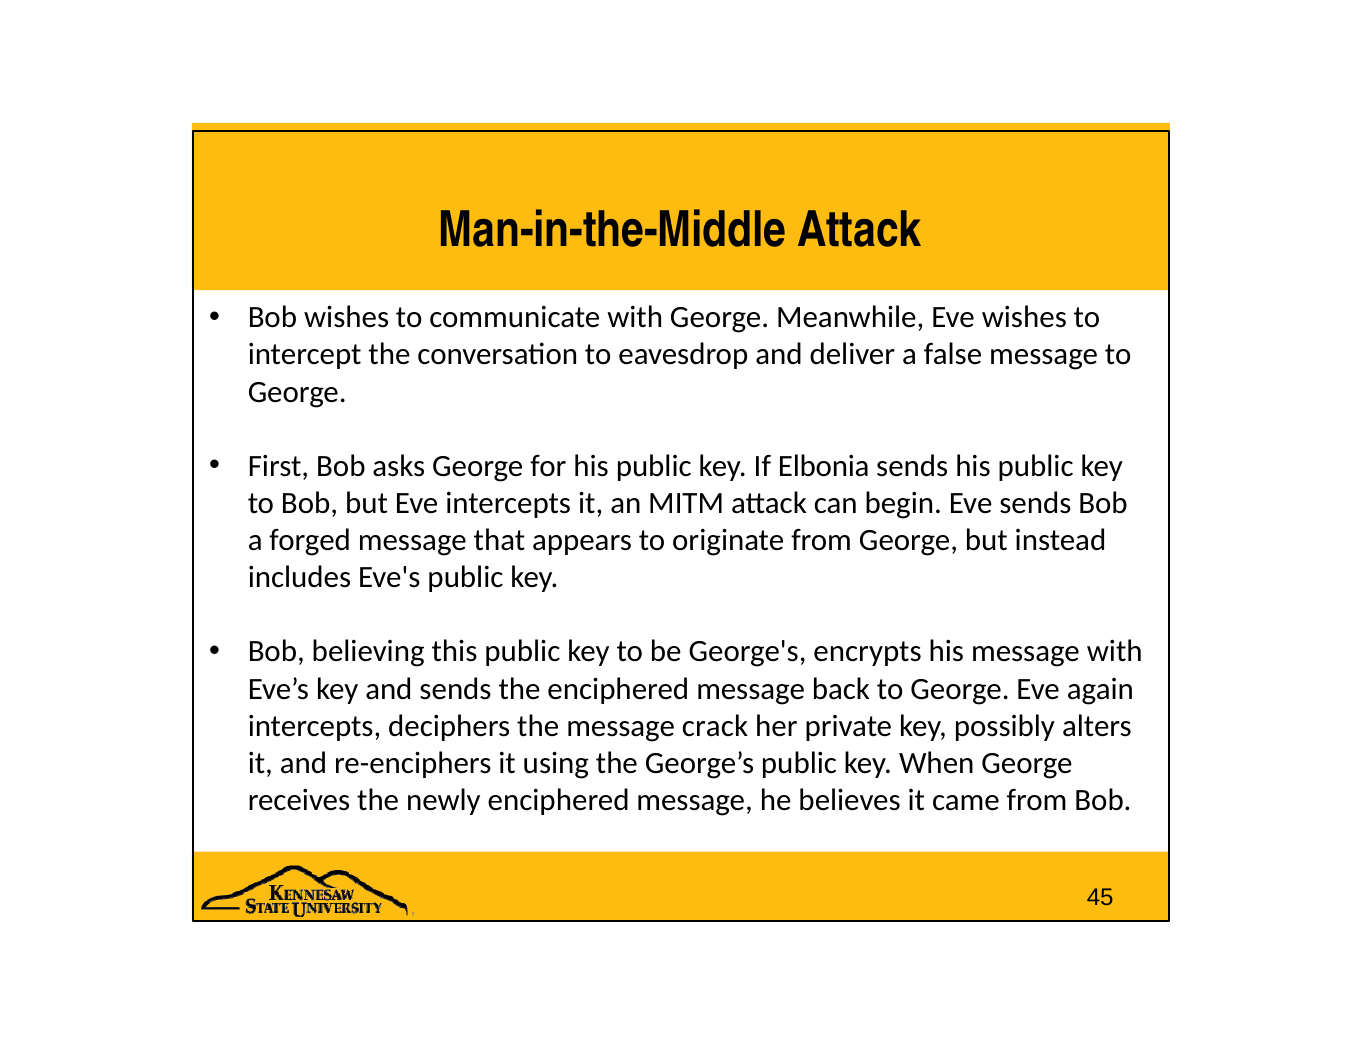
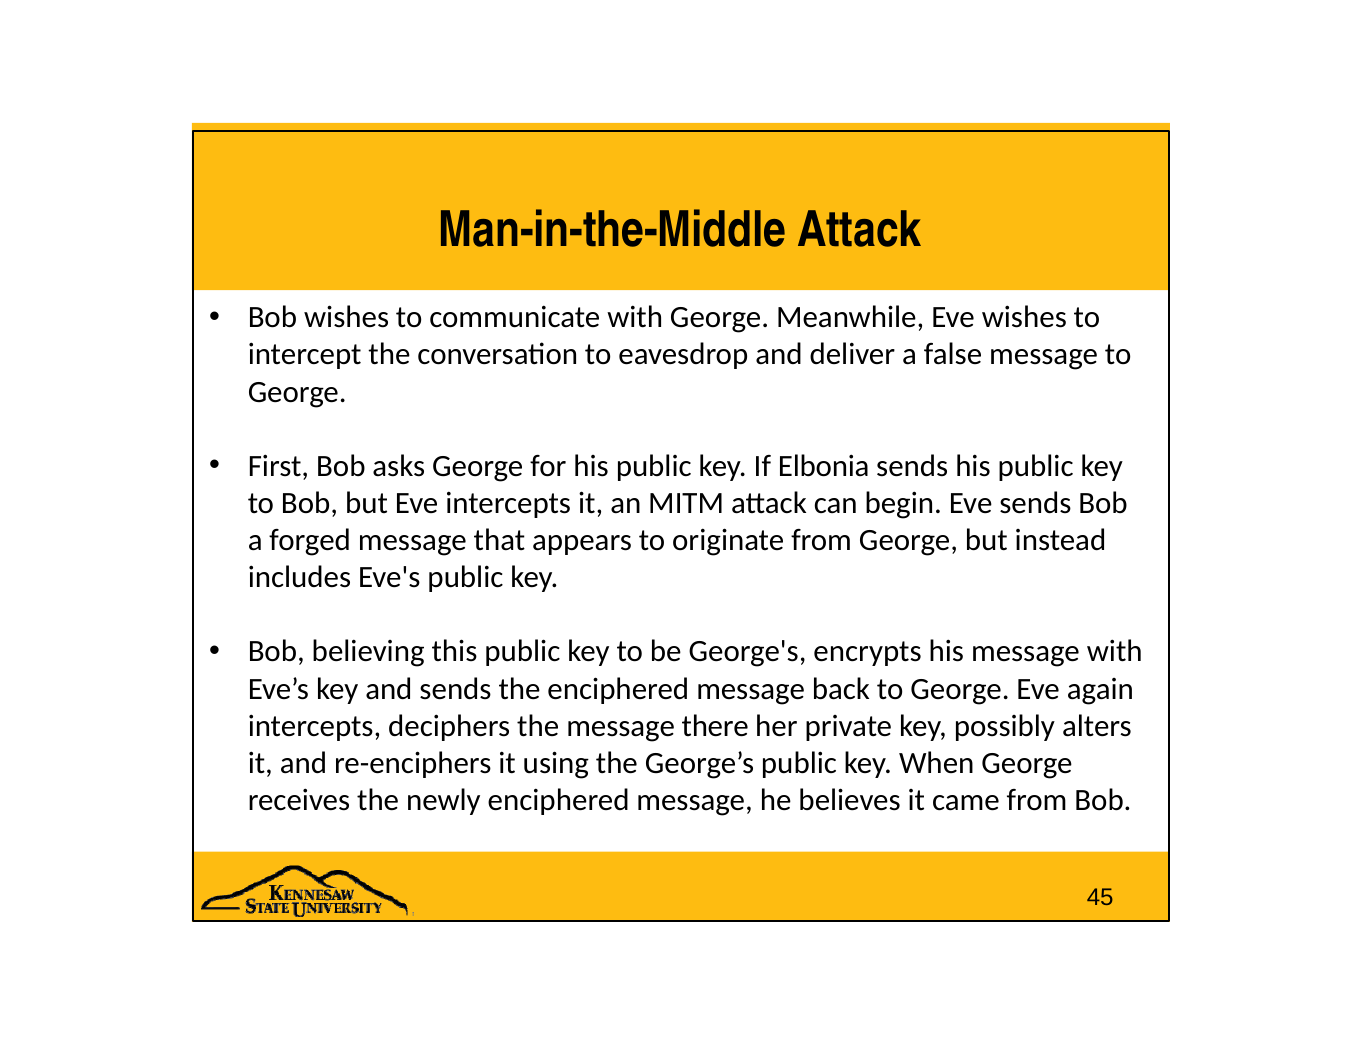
crack: crack -> there
